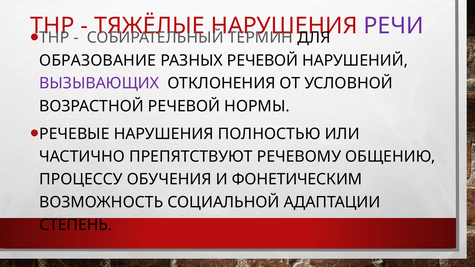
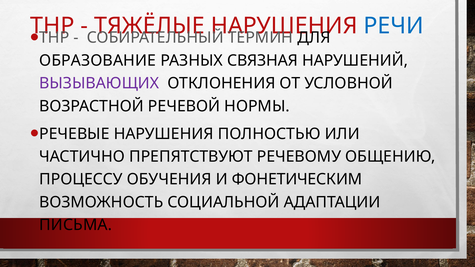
РЕЧИ colour: purple -> blue
РАЗНЫХ РЕЧЕВОЙ: РЕЧЕВОЙ -> СВЯЗНАЯ
СТЕПЕНЬ: СТЕПЕНЬ -> ПИСЬМА
